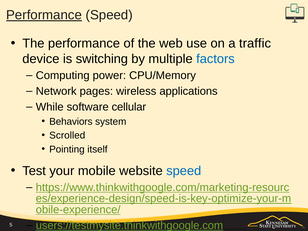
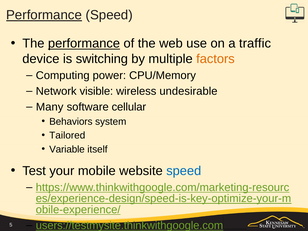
performance at (84, 44) underline: none -> present
factors colour: blue -> orange
pages: pages -> visible
applications: applications -> undesirable
While: While -> Many
Scrolled: Scrolled -> Tailored
Pointing: Pointing -> Variable
